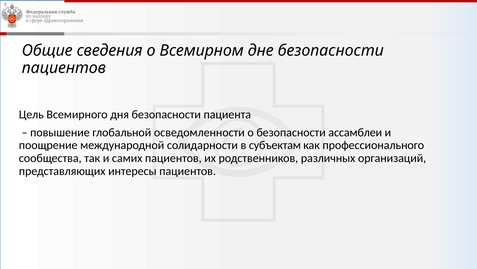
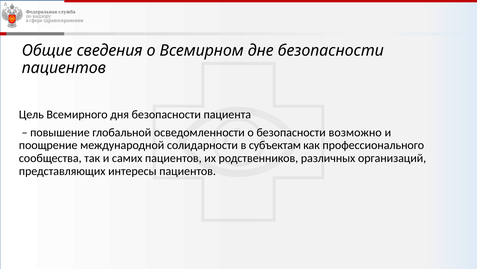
ассамблеи: ассамблеи -> возможно
